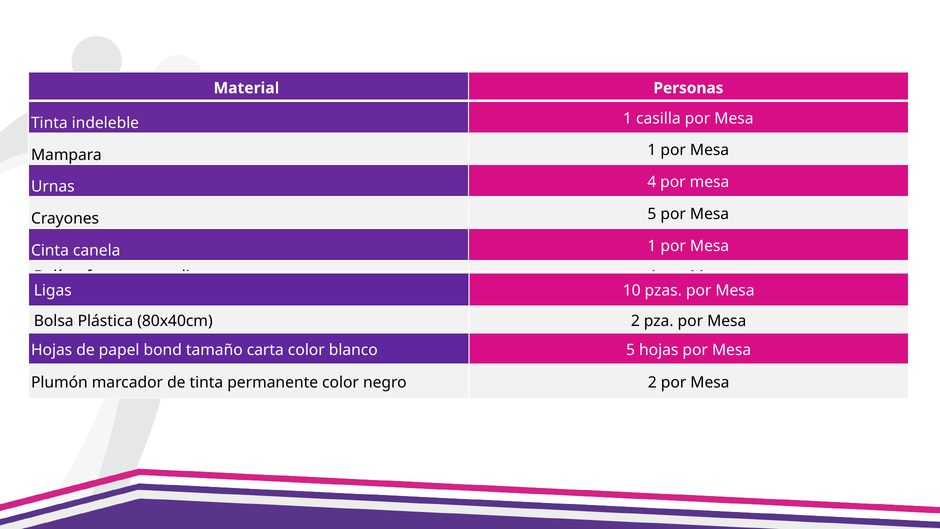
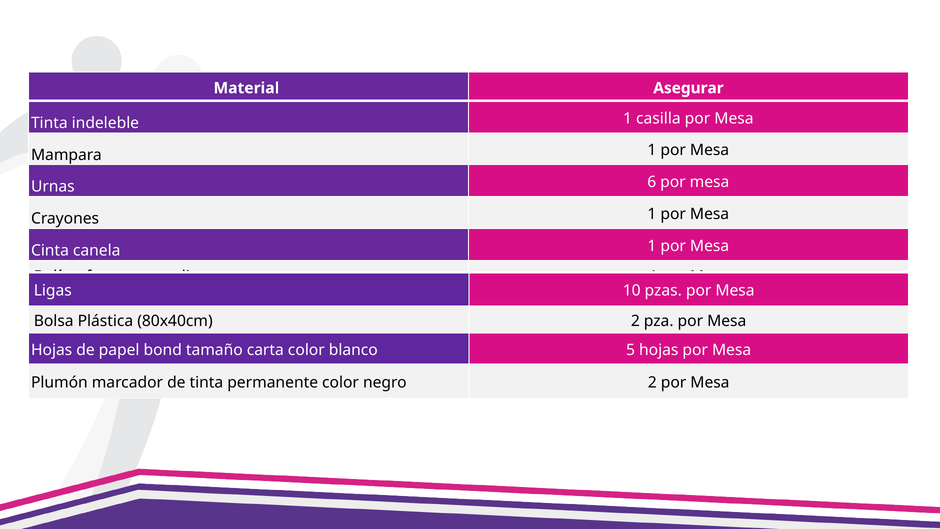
Personas: Personas -> Asegurar
4 at (652, 182): 4 -> 6
5 at (652, 214): 5 -> 1
